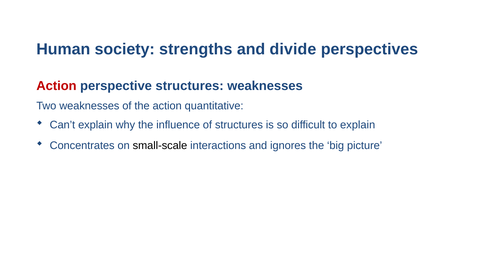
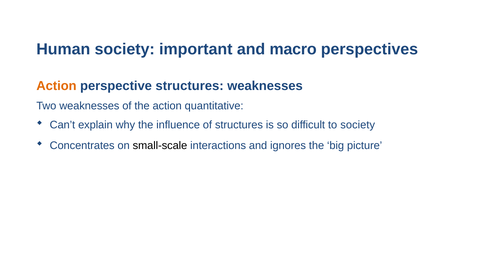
strengths: strengths -> important
divide: divide -> macro
Action at (56, 86) colour: red -> orange
to explain: explain -> society
